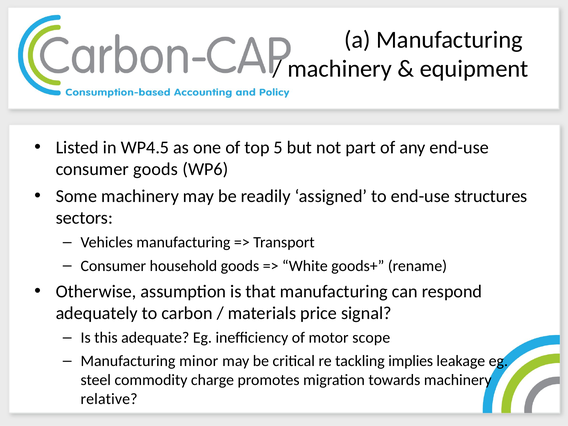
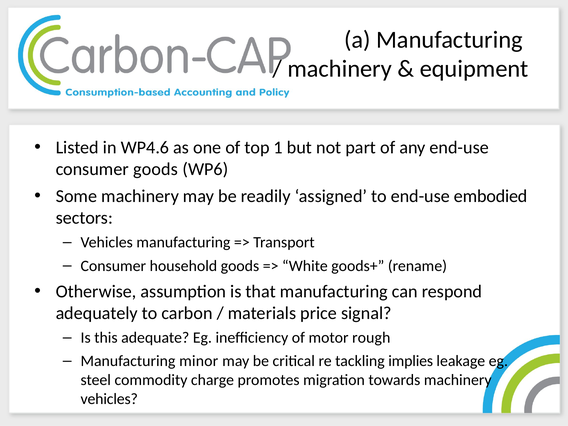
WP4.5: WP4.5 -> WP4.6
5: 5 -> 1
structures: structures -> embodied
scope: scope -> rough
relative at (109, 399): relative -> vehicles
